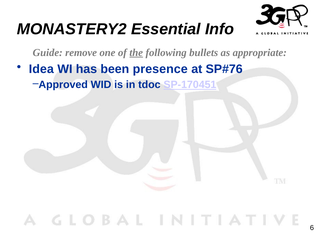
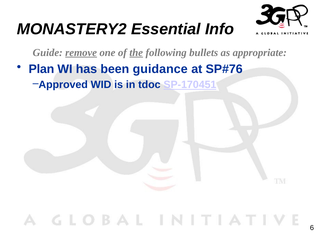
remove underline: none -> present
Idea: Idea -> Plan
presence: presence -> guidance
